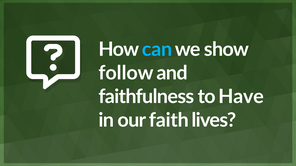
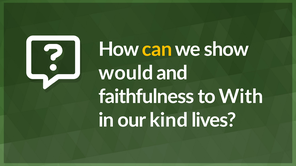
can colour: light blue -> yellow
follow: follow -> would
Have: Have -> With
faith: faith -> kind
